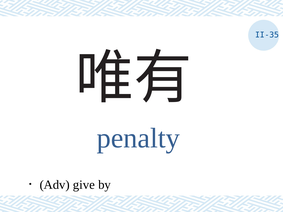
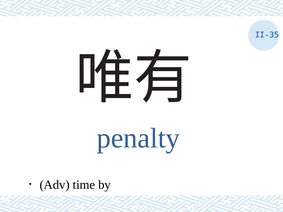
give: give -> time
